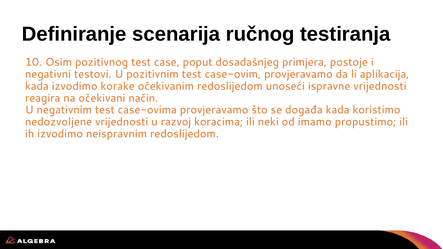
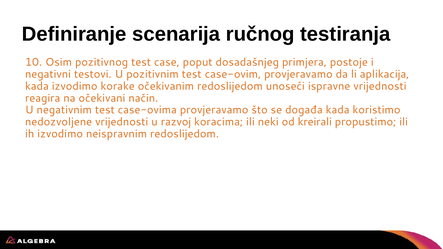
imamo: imamo -> kreirali
